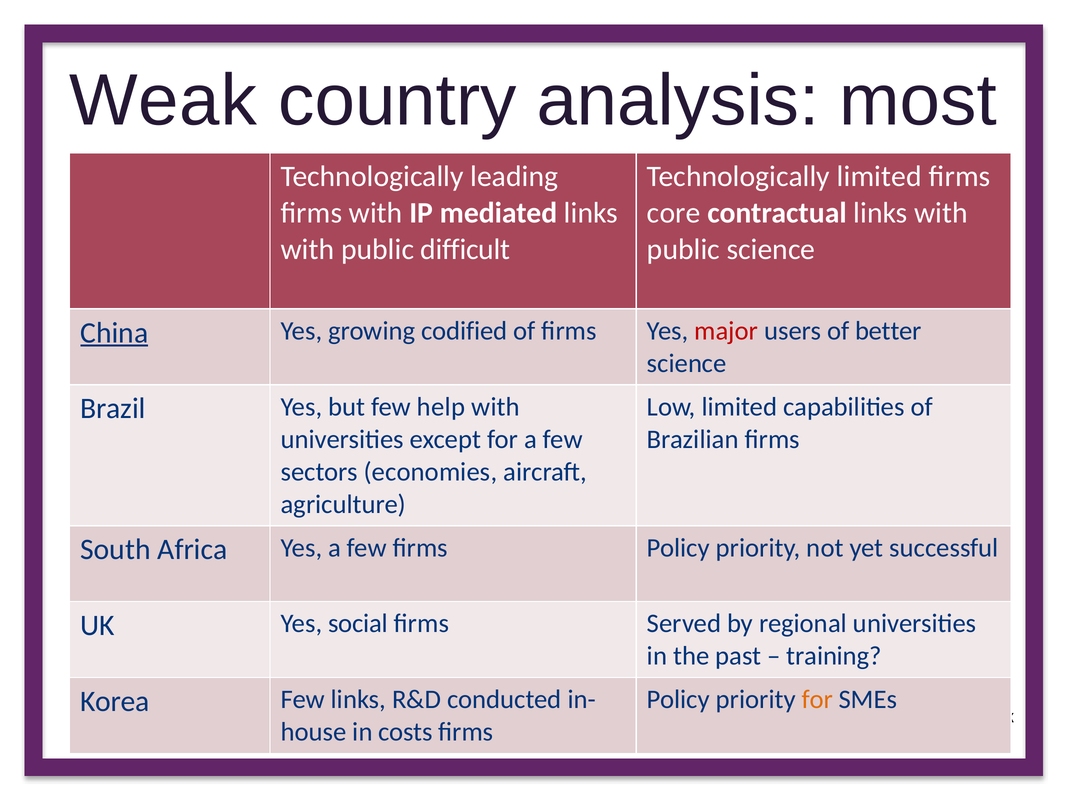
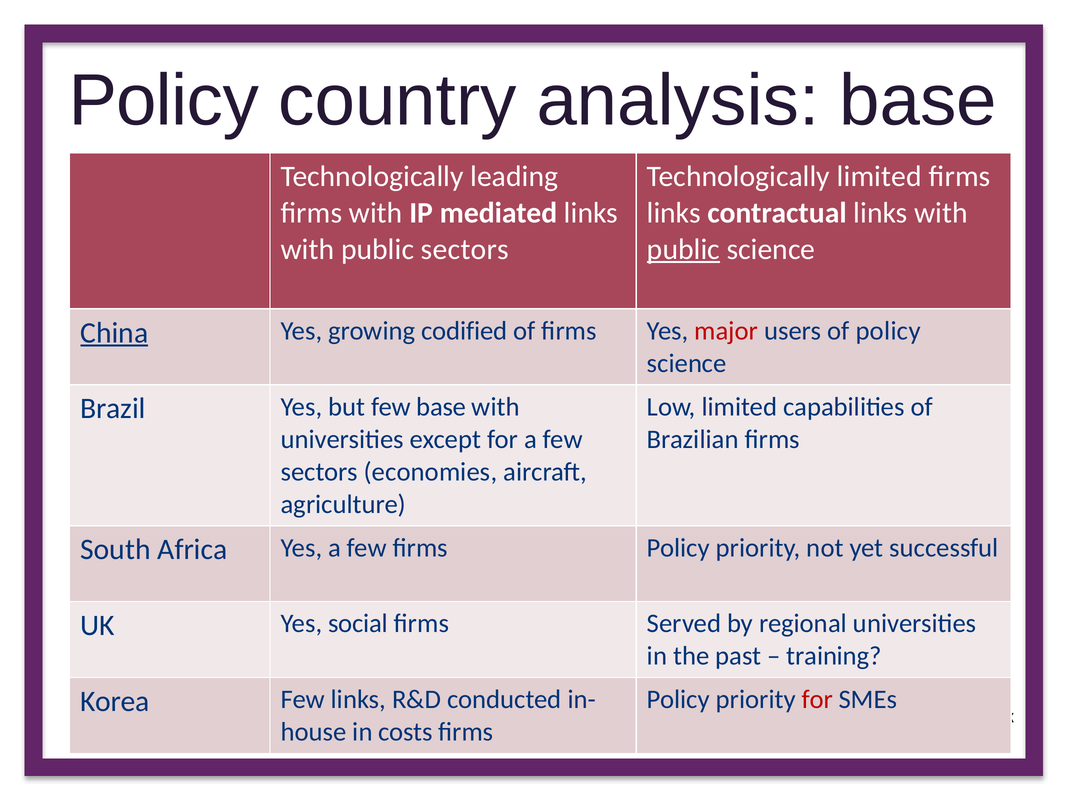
Weak at (163, 101): Weak -> Policy
analysis most: most -> base
core at (674, 213): core -> links
public difficult: difficult -> sectors
public at (683, 249) underline: none -> present
of better: better -> policy
few help: help -> base
for at (817, 699) colour: orange -> red
